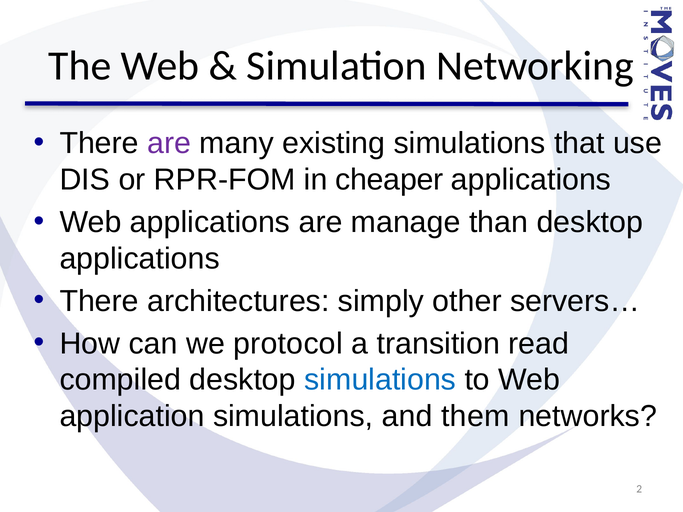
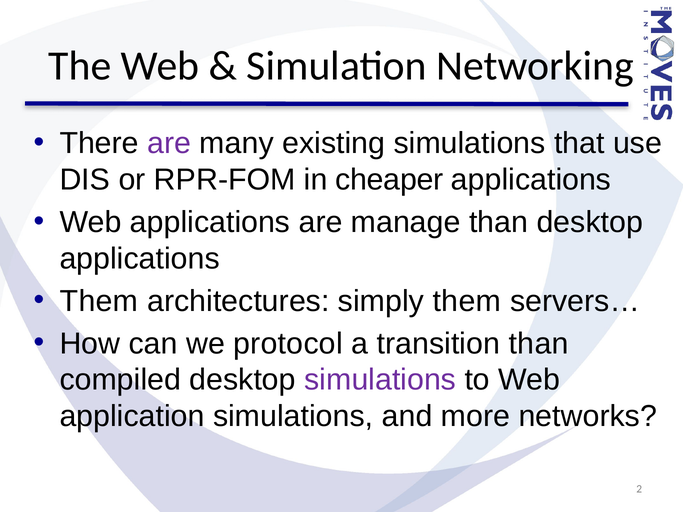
There at (99, 301): There -> Them
simply other: other -> them
transition read: read -> than
simulations at (380, 380) colour: blue -> purple
them: them -> more
